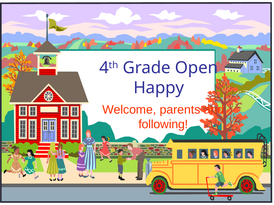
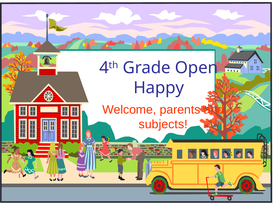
following: following -> subjects
